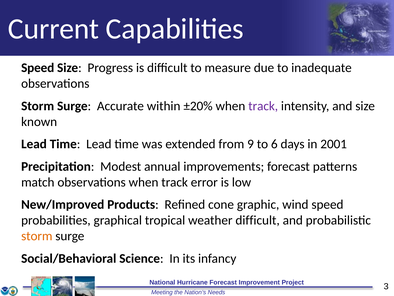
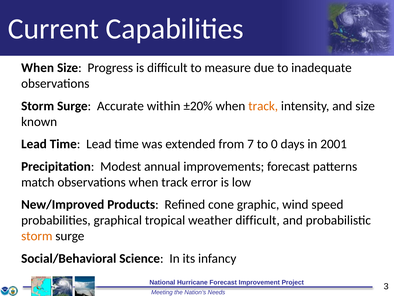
Speed at (38, 68): Speed -> When
track at (263, 106) colour: purple -> orange
9: 9 -> 7
6: 6 -> 0
